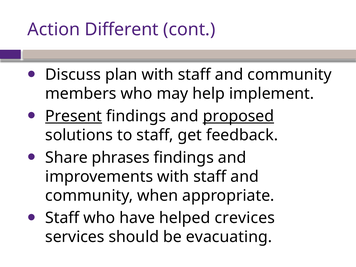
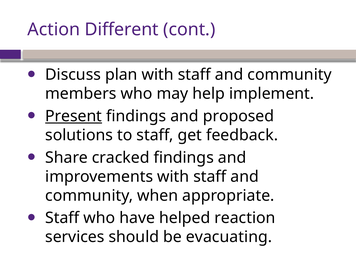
proposed underline: present -> none
phrases: phrases -> cracked
crevices: crevices -> reaction
